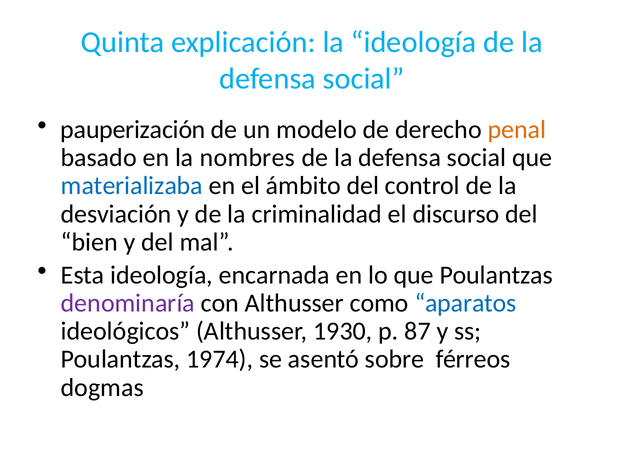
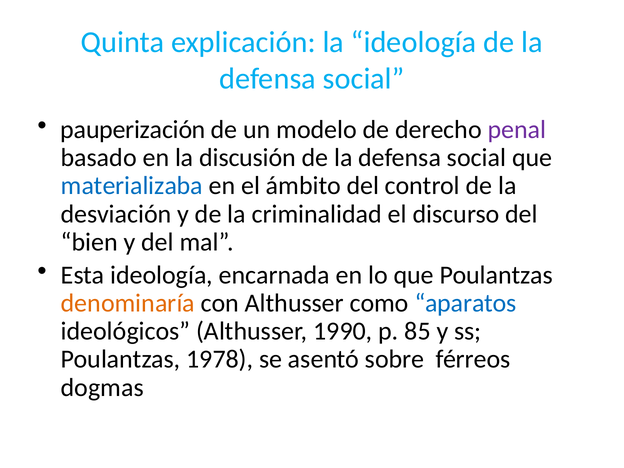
penal colour: orange -> purple
nombres: nombres -> discusión
denominaría colour: purple -> orange
1930: 1930 -> 1990
87: 87 -> 85
1974: 1974 -> 1978
